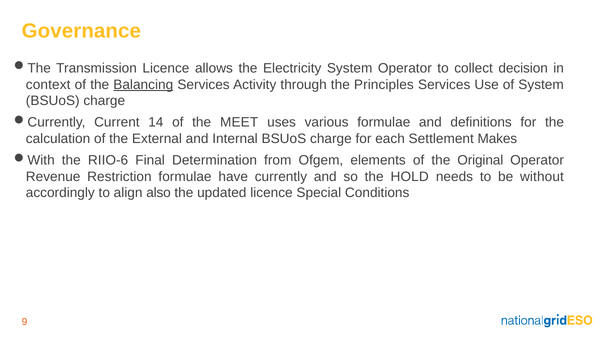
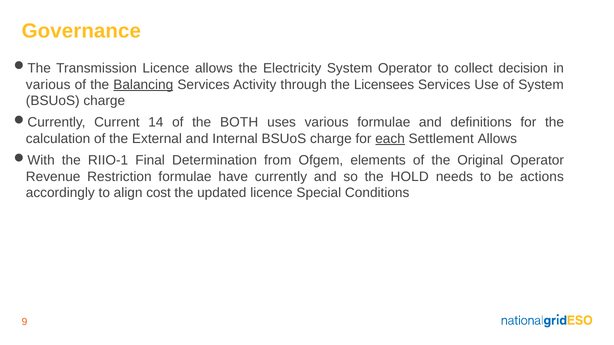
context at (48, 85): context -> various
Principles: Principles -> Licensees
MEET: MEET -> BOTH
each underline: none -> present
Settlement Makes: Makes -> Allows
RIIO-6: RIIO-6 -> RIIO-1
without: without -> actions
also: also -> cost
